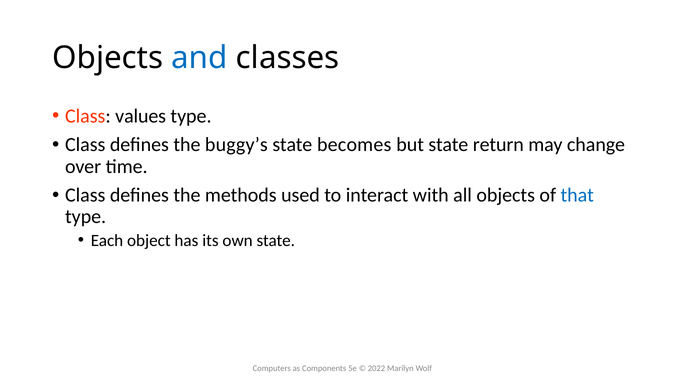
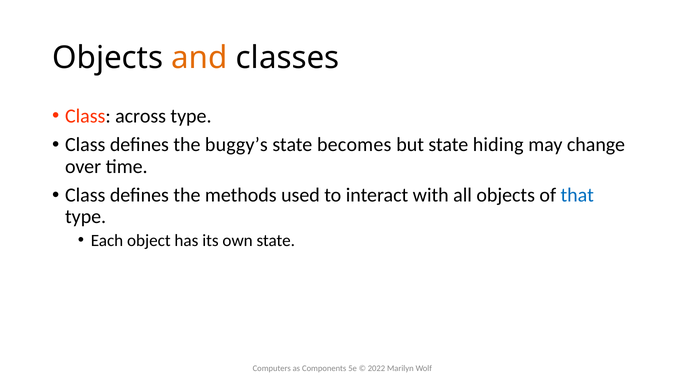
and colour: blue -> orange
values: values -> across
return: return -> hiding
